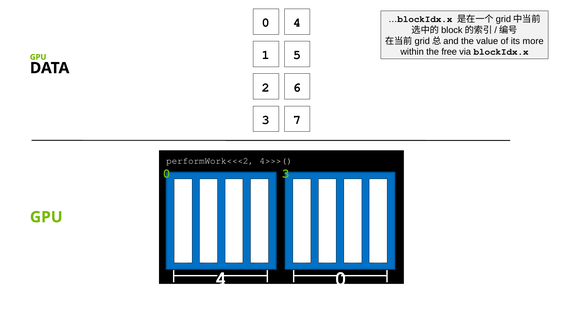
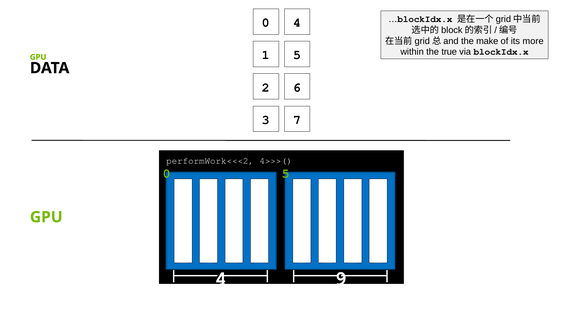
value: value -> make
free: free -> true
0 3: 3 -> 5
4 0: 0 -> 9
